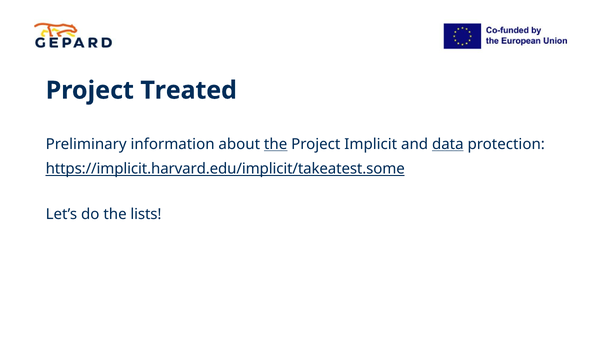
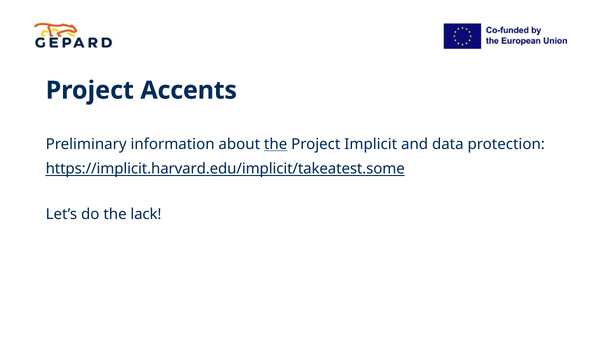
Treated: Treated -> Accents
data underline: present -> none
lists: lists -> lack
